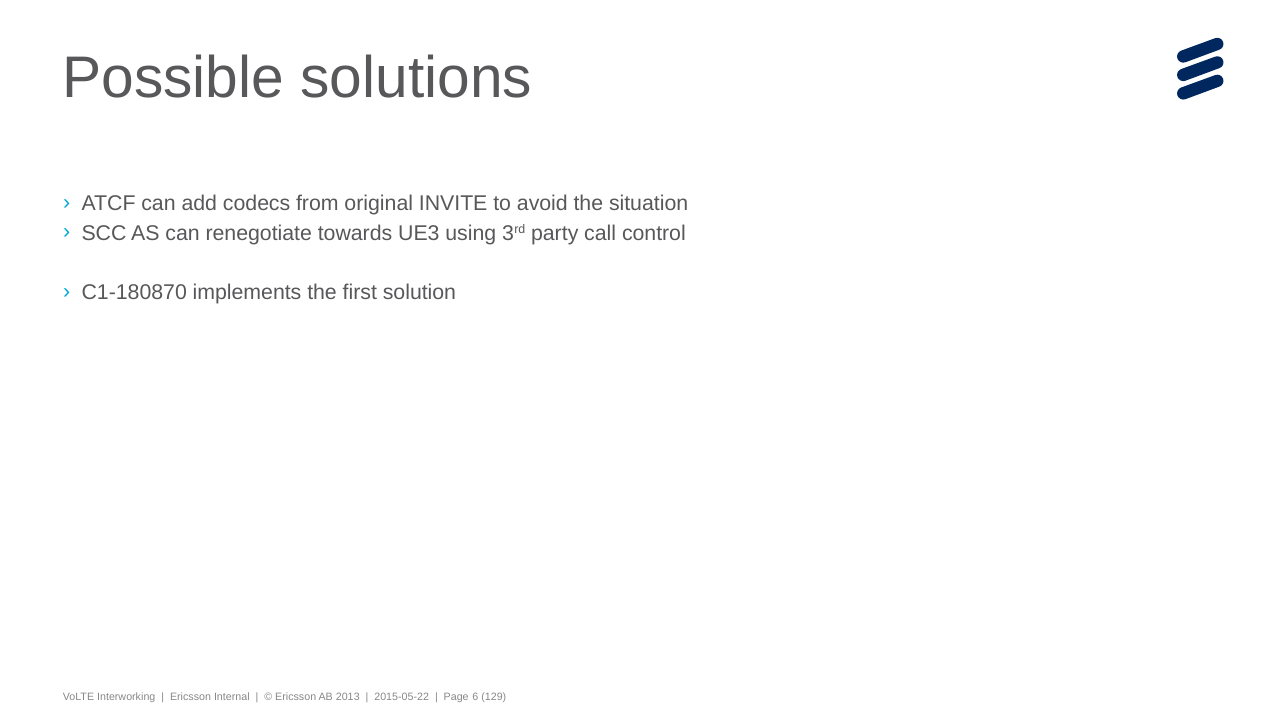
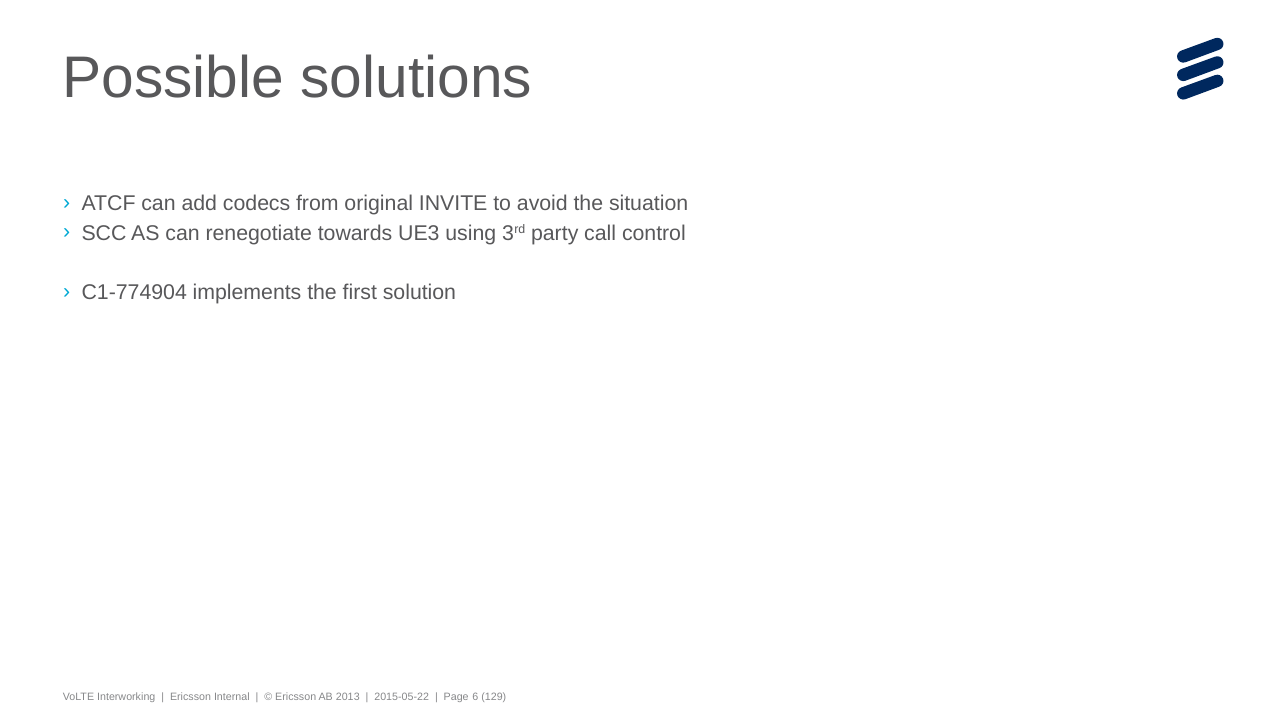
C1-180870: C1-180870 -> C1-774904
